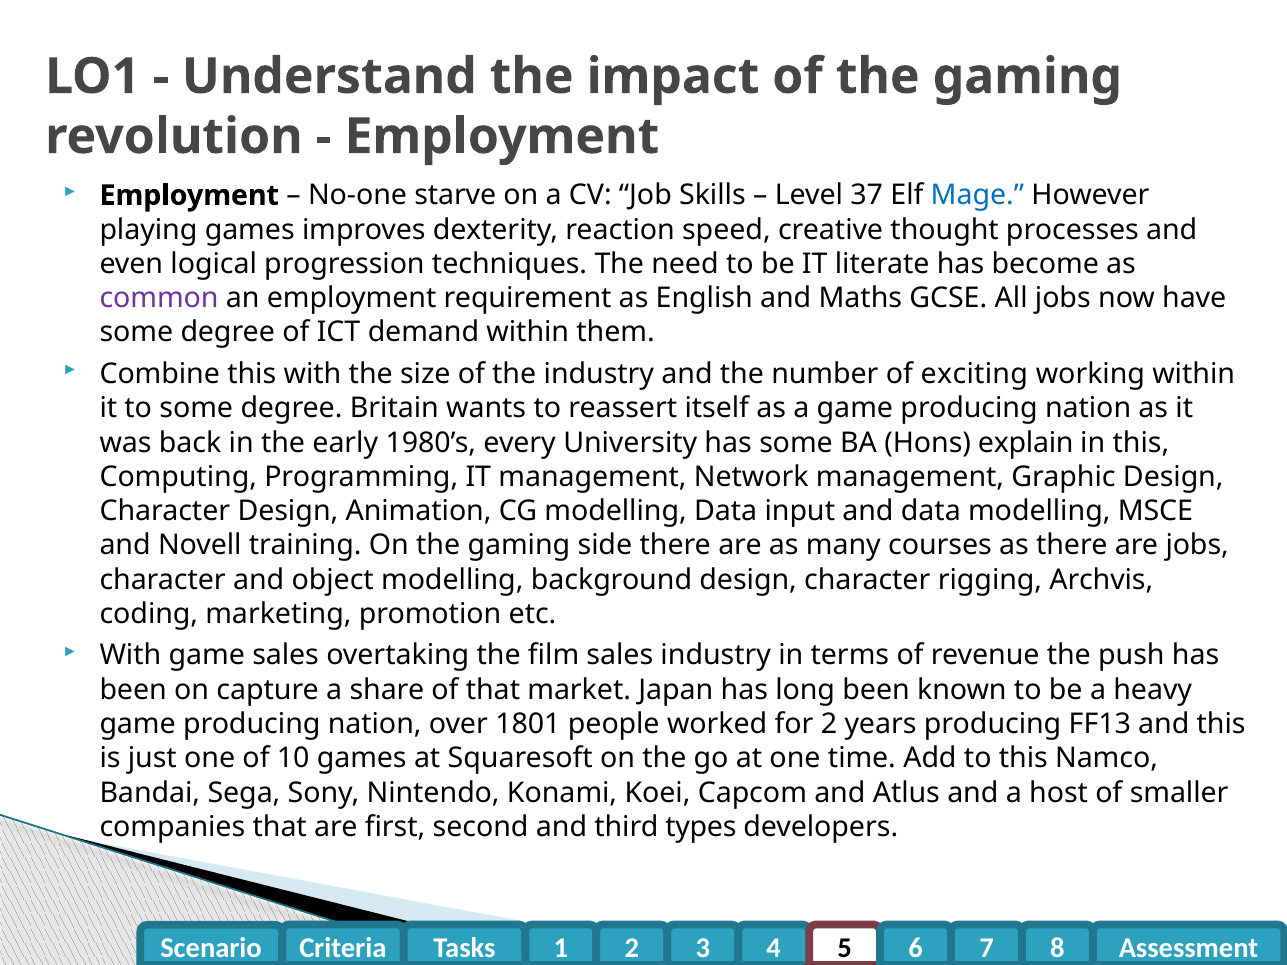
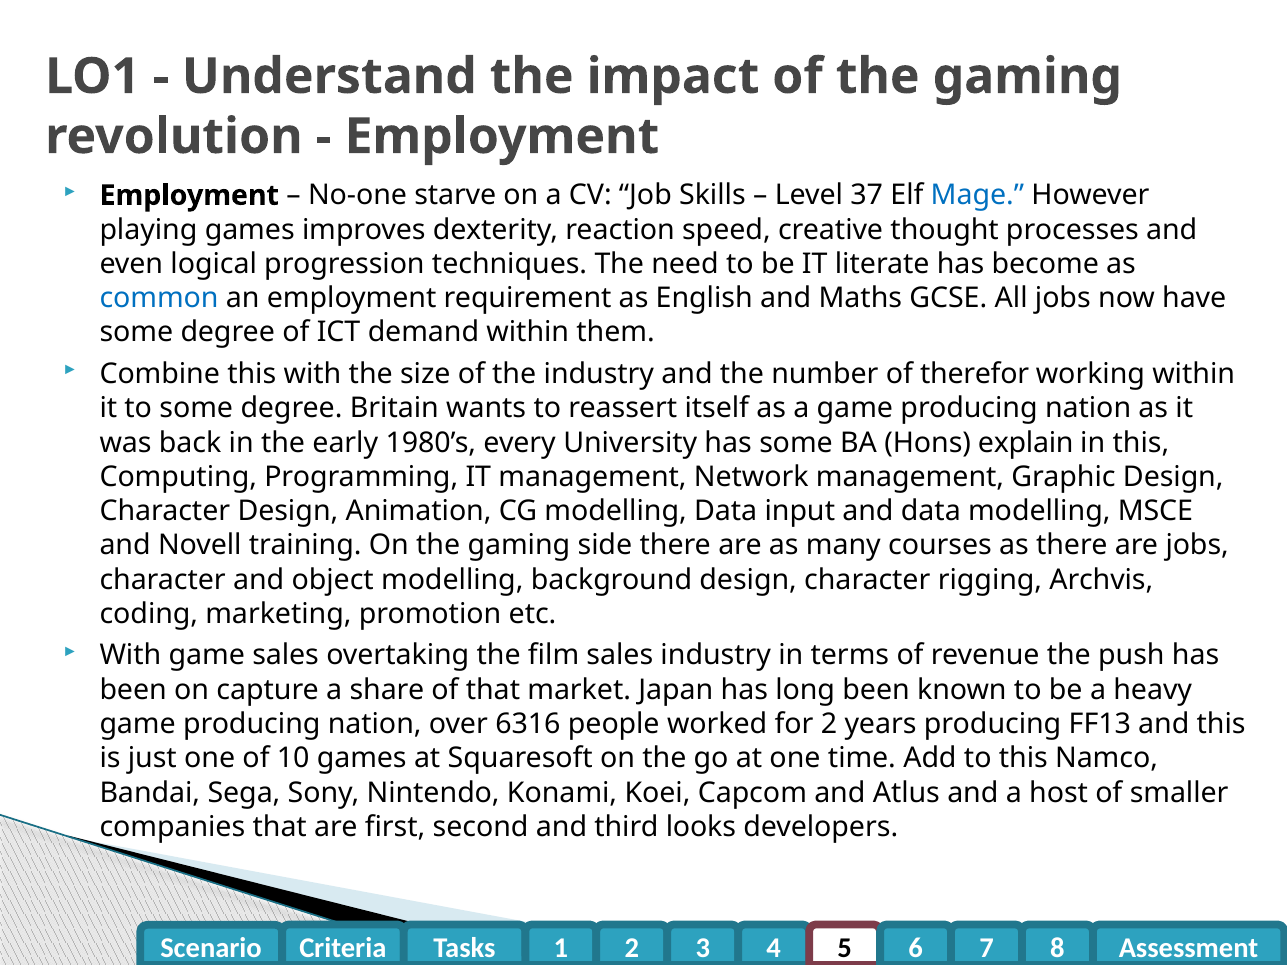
common colour: purple -> blue
exciting: exciting -> therefor
1801: 1801 -> 6316
types: types -> looks
